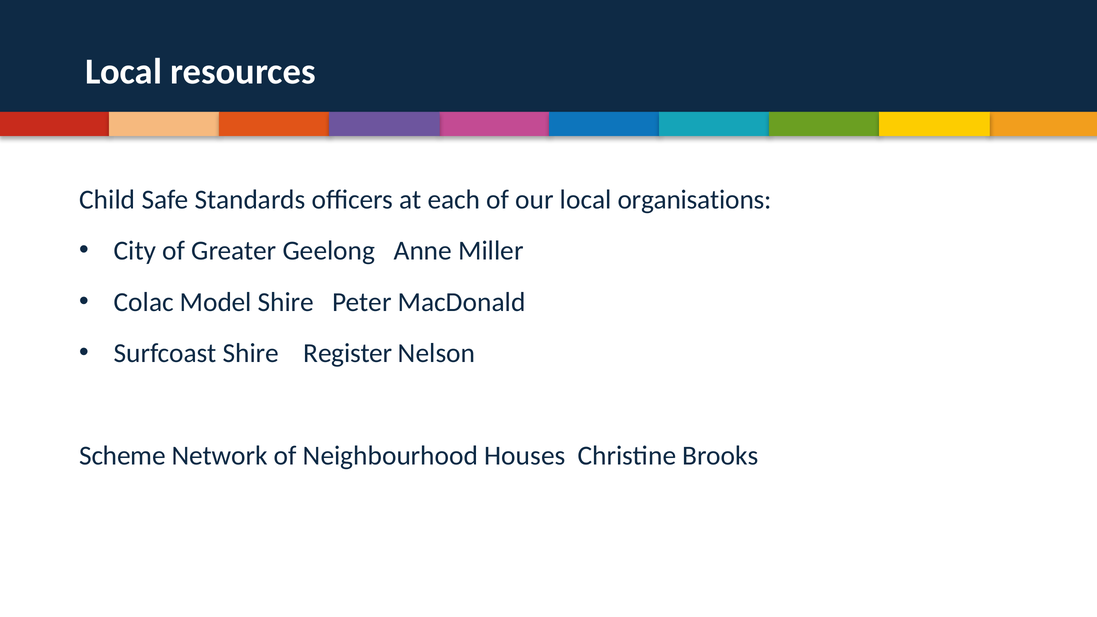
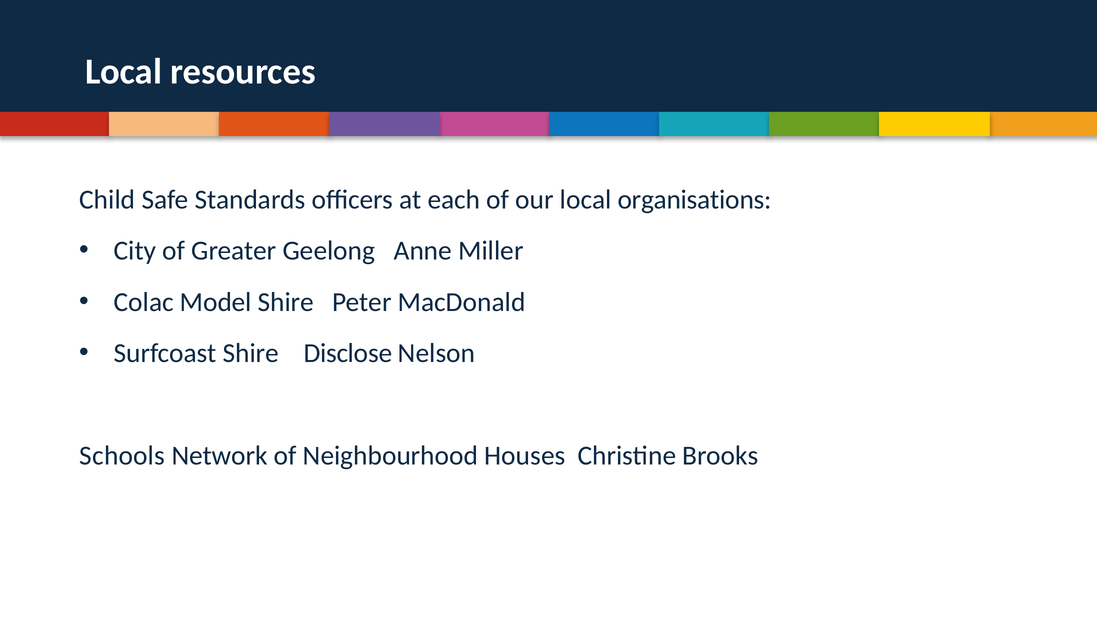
Register: Register -> Disclose
Scheme: Scheme -> Schools
